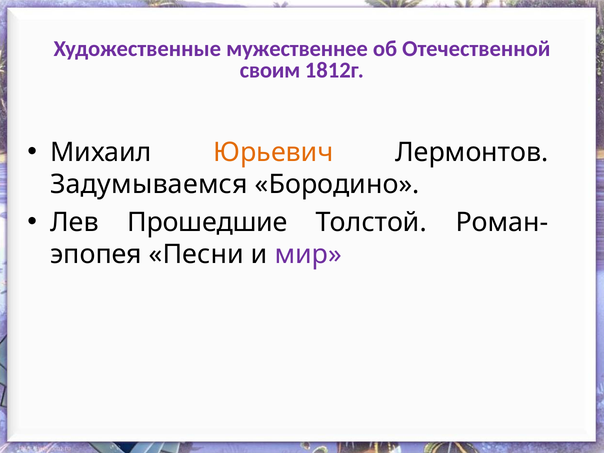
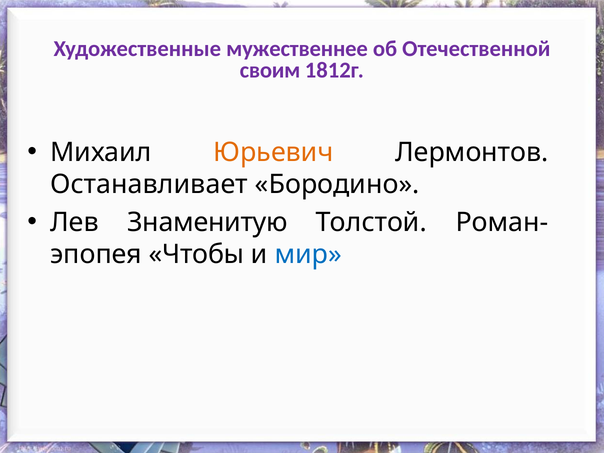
Задумываемся: Задумываемся -> Останавливает
Прошедшие: Прошедшие -> Знаменитую
Песни: Песни -> Чтобы
мир colour: purple -> blue
